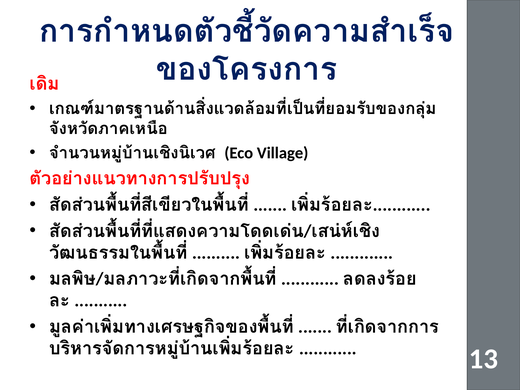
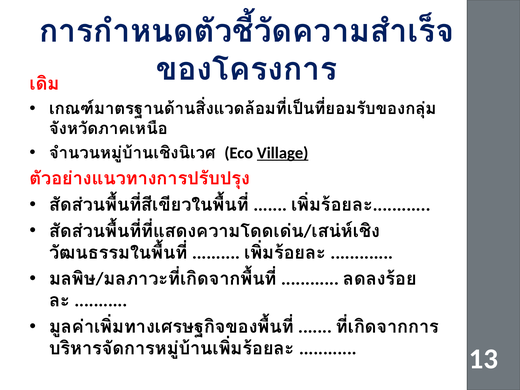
Village underline: none -> present
